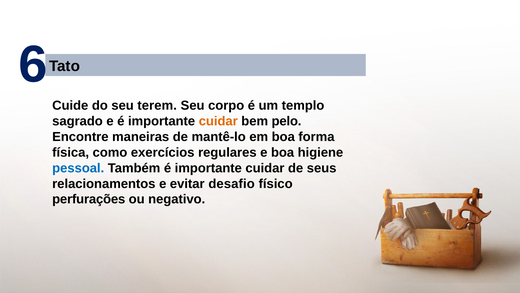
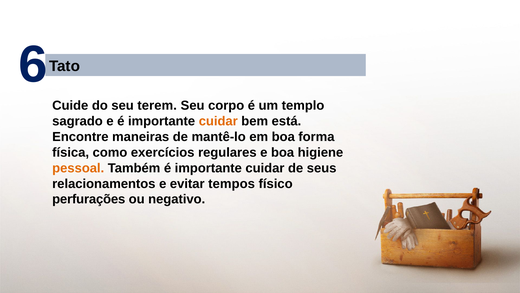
pelo: pelo -> está
pessoal colour: blue -> orange
desafio: desafio -> tempos
